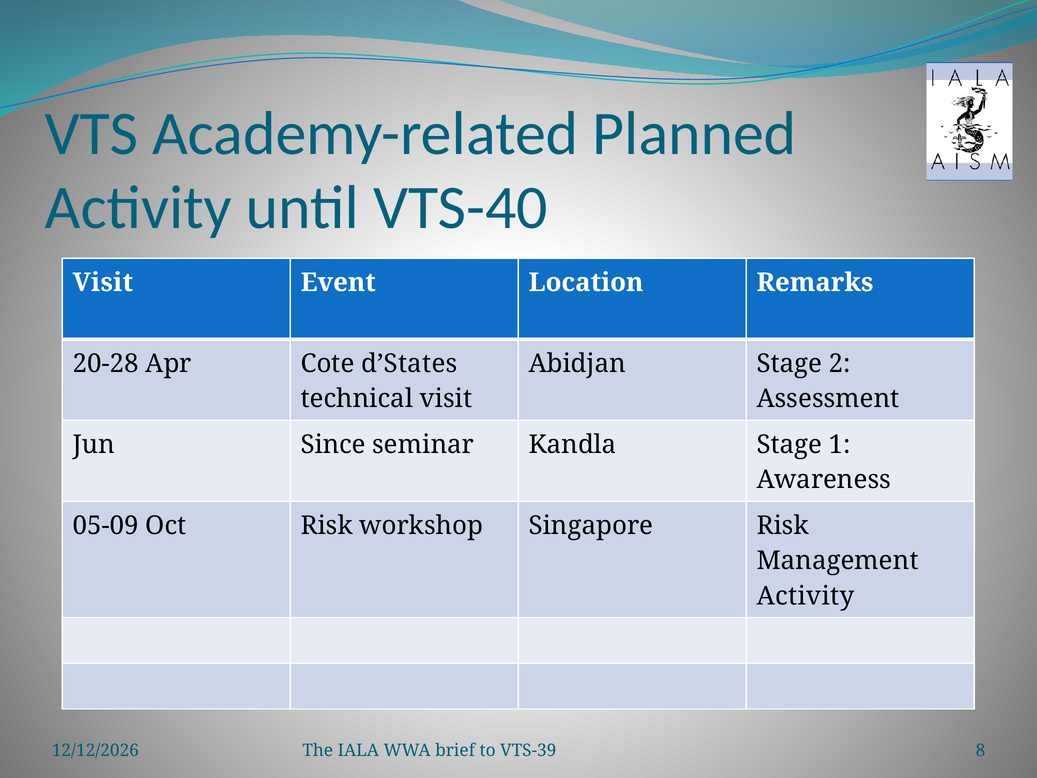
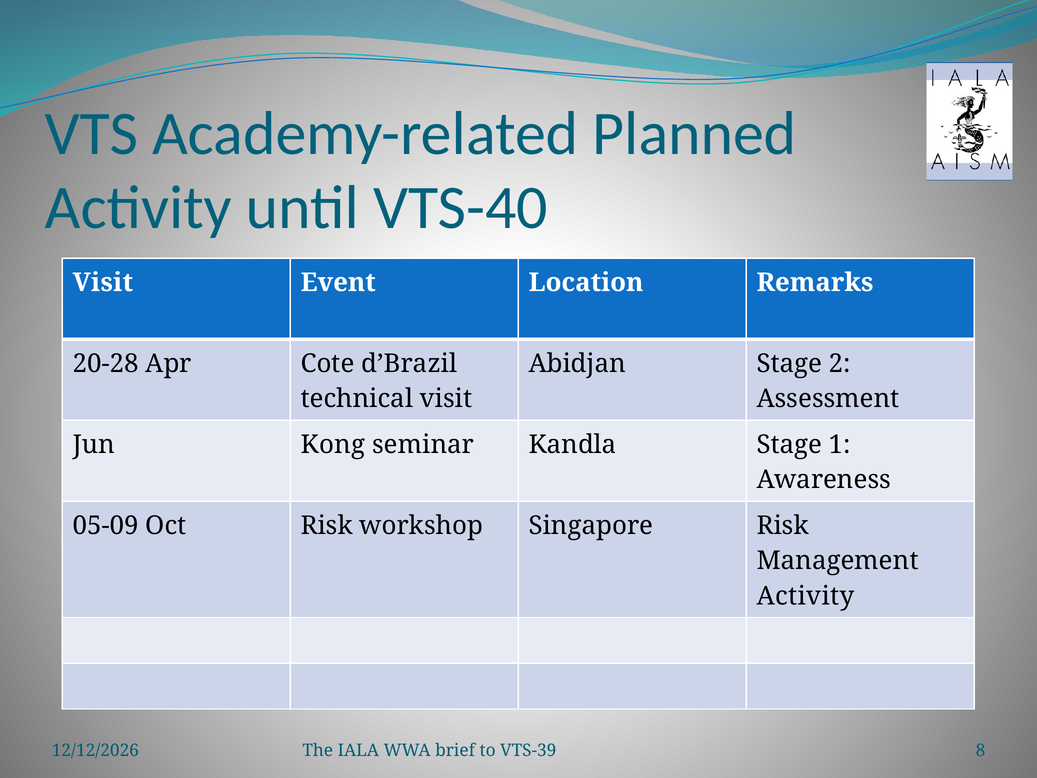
d’States: d’States -> d’Brazil
Since: Since -> Kong
